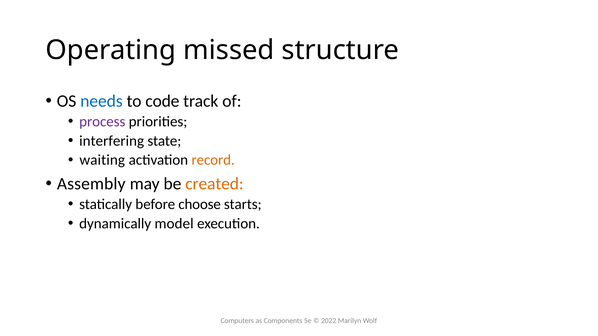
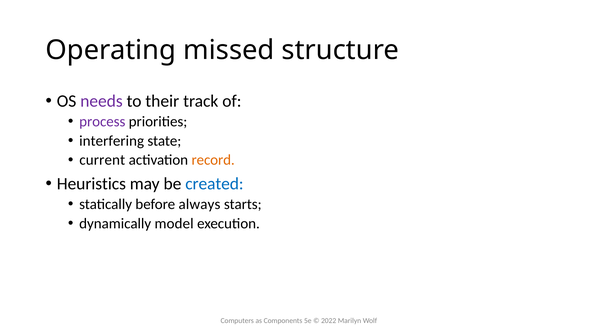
needs colour: blue -> purple
code: code -> their
waiting: waiting -> current
Assembly: Assembly -> Heuristics
created colour: orange -> blue
choose: choose -> always
